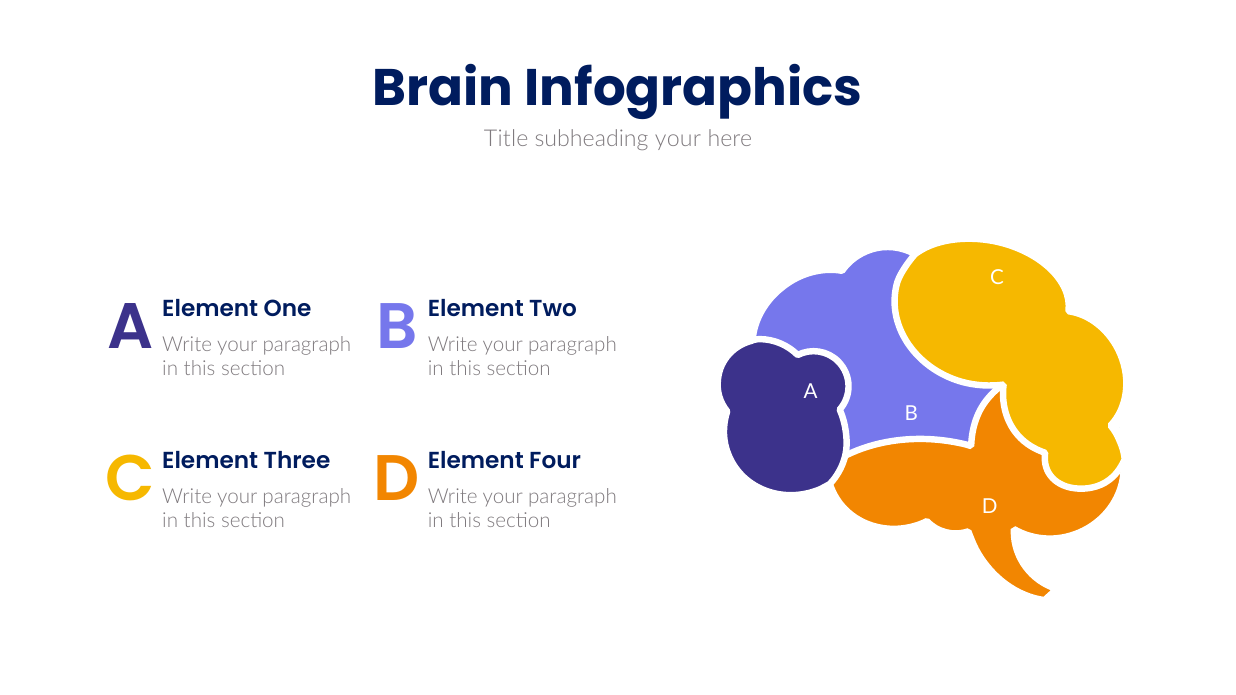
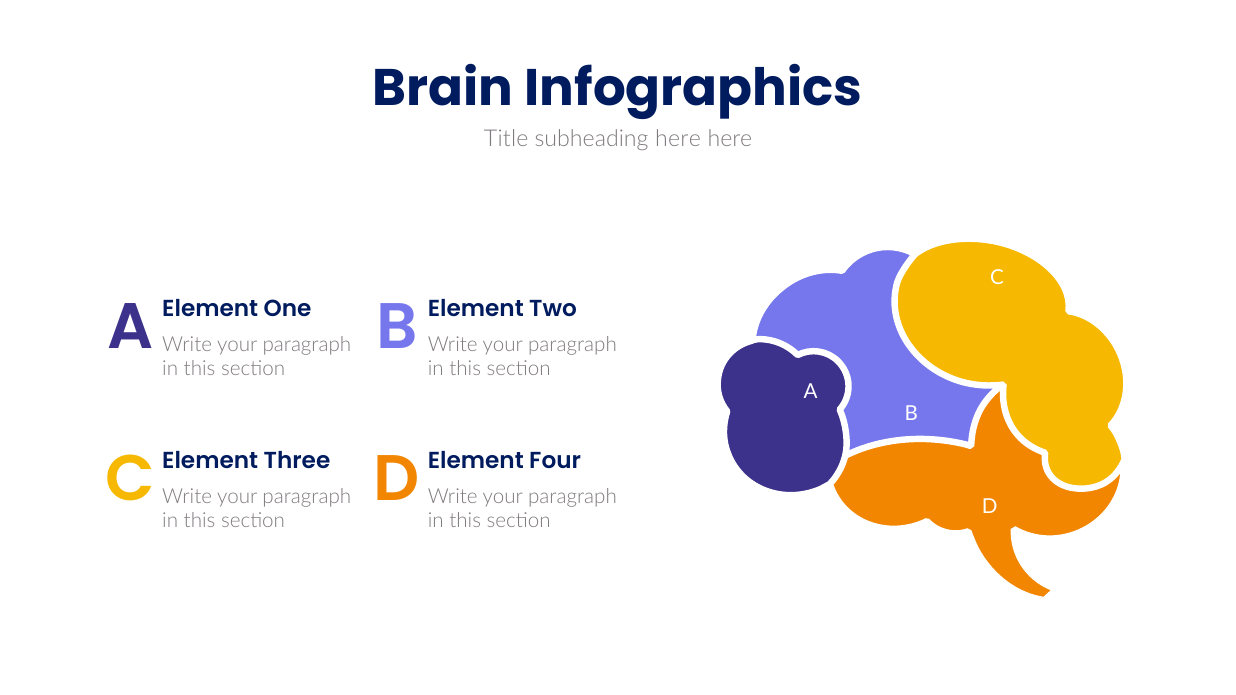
subheading your: your -> here
